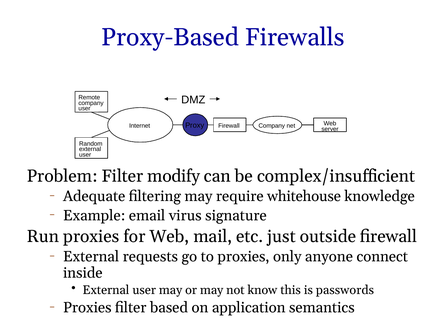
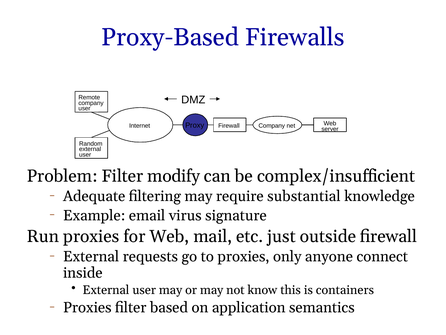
whitehouse: whitehouse -> substantial
passwords: passwords -> containers
